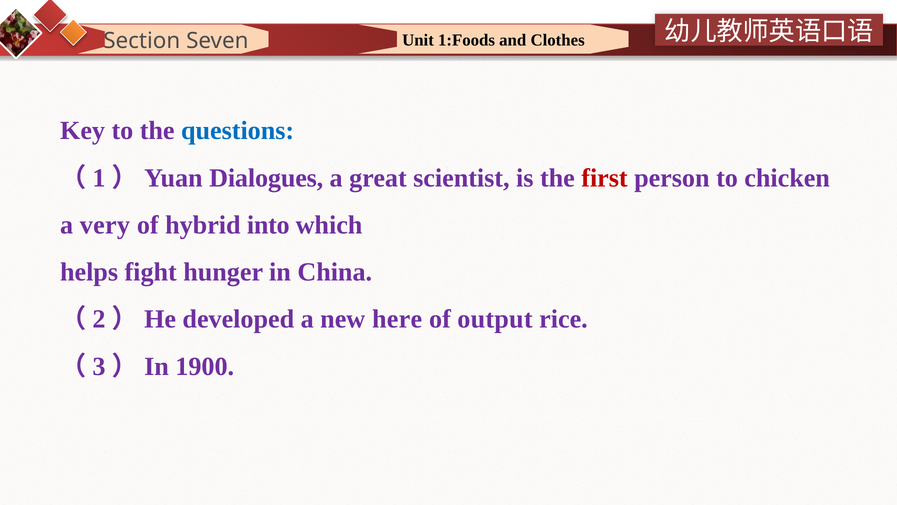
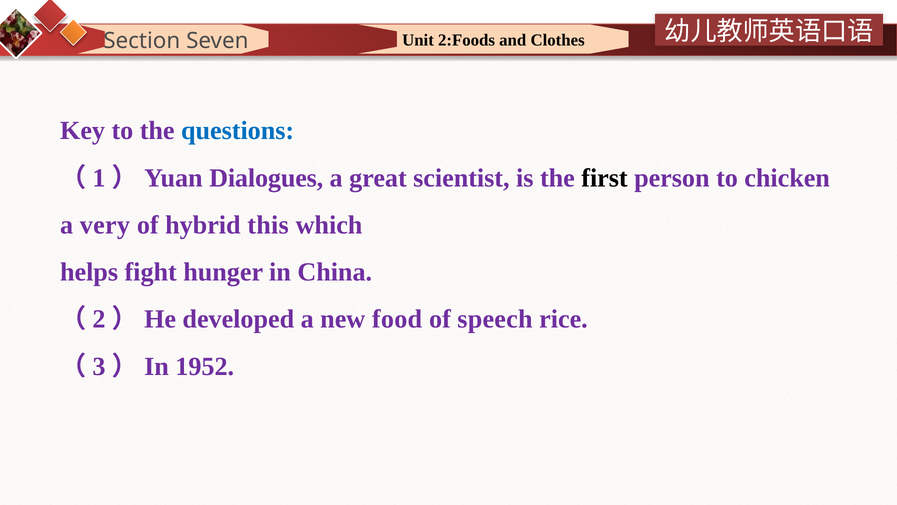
1:Foods: 1:Foods -> 2:Foods
first colour: red -> black
into: into -> this
here: here -> food
output: output -> speech
1900: 1900 -> 1952
